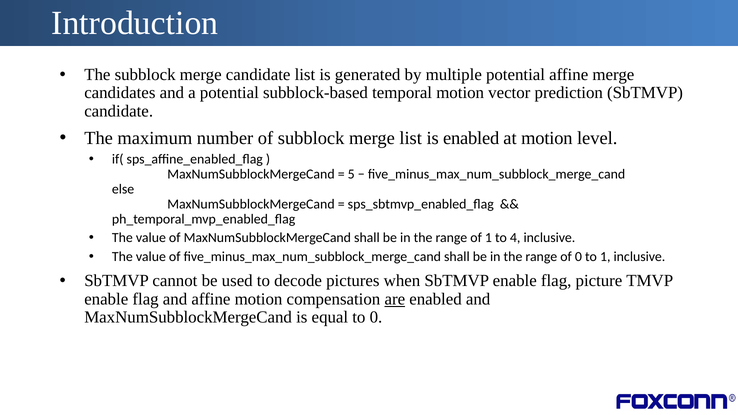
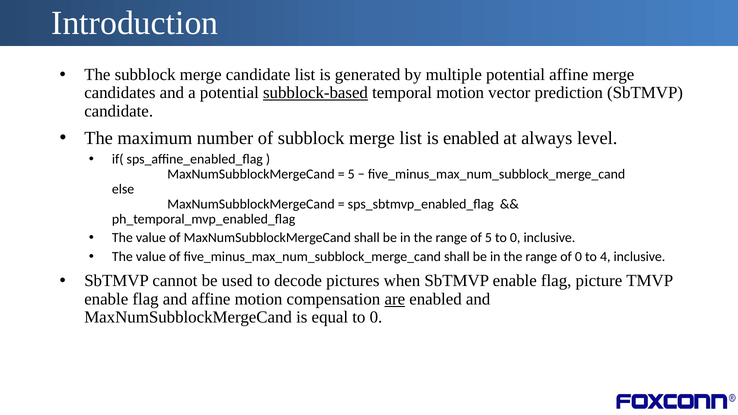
subblock-based underline: none -> present
at motion: motion -> always
of 1: 1 -> 5
4 at (515, 238): 4 -> 0
to 1: 1 -> 4
